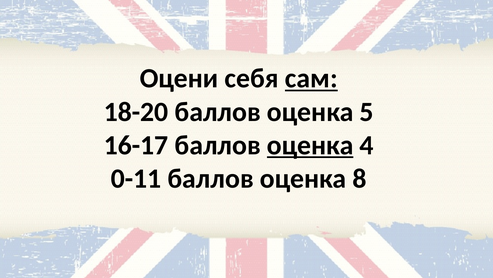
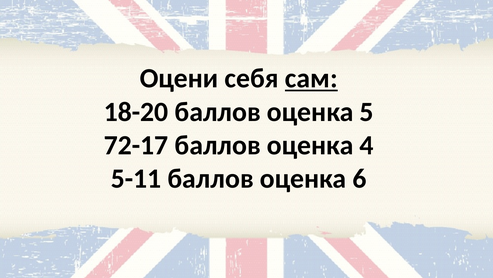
16-17: 16-17 -> 72-17
оценка at (310, 145) underline: present -> none
0-11: 0-11 -> 5-11
8: 8 -> 6
